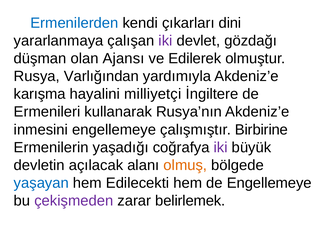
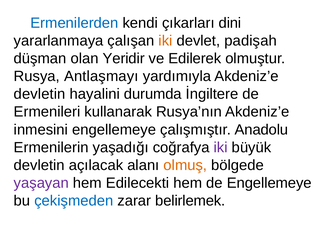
iki at (165, 41) colour: purple -> orange
gözdağı: gözdağı -> padişah
Ajansı: Ajansı -> Yeridir
Varlığından: Varlığından -> Antlaşmayı
karışma at (40, 94): karışma -> devletin
milliyetçi: milliyetçi -> durumda
Birbirine: Birbirine -> Anadolu
yaşayan colour: blue -> purple
çekişmeden colour: purple -> blue
